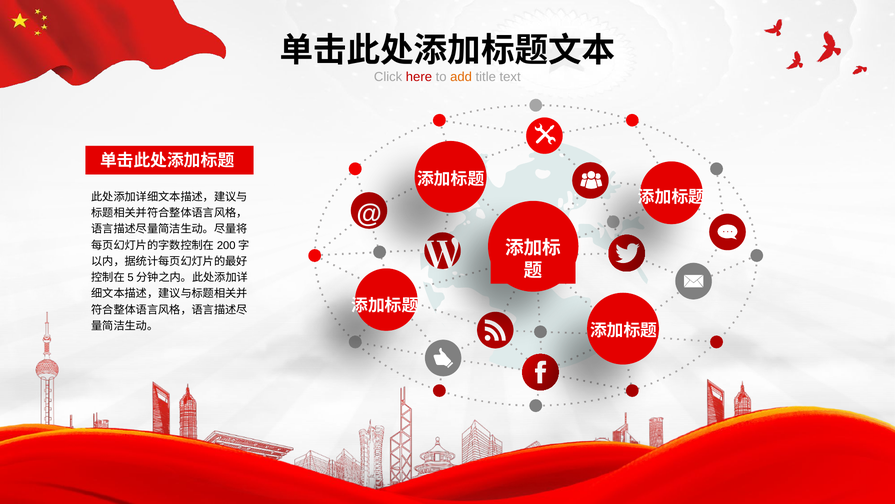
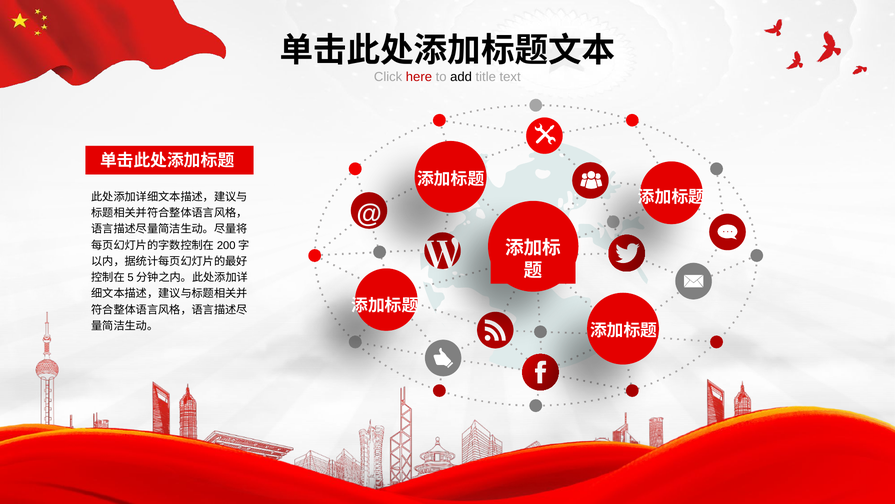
add colour: orange -> black
